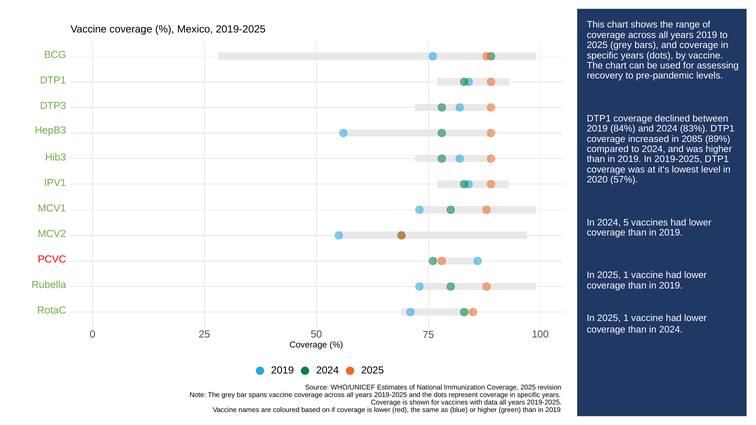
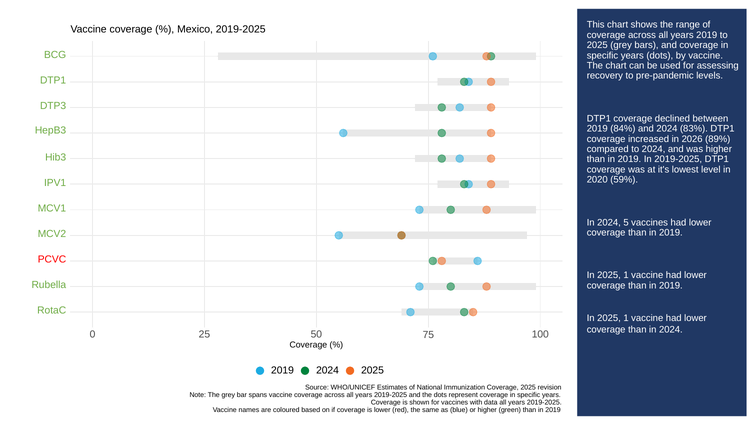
2085: 2085 -> 2026
57%: 57% -> 59%
